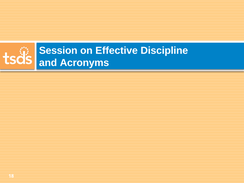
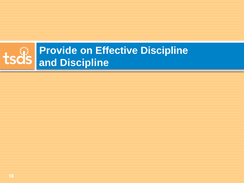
Session: Session -> Provide
and Acronyms: Acronyms -> Discipline
